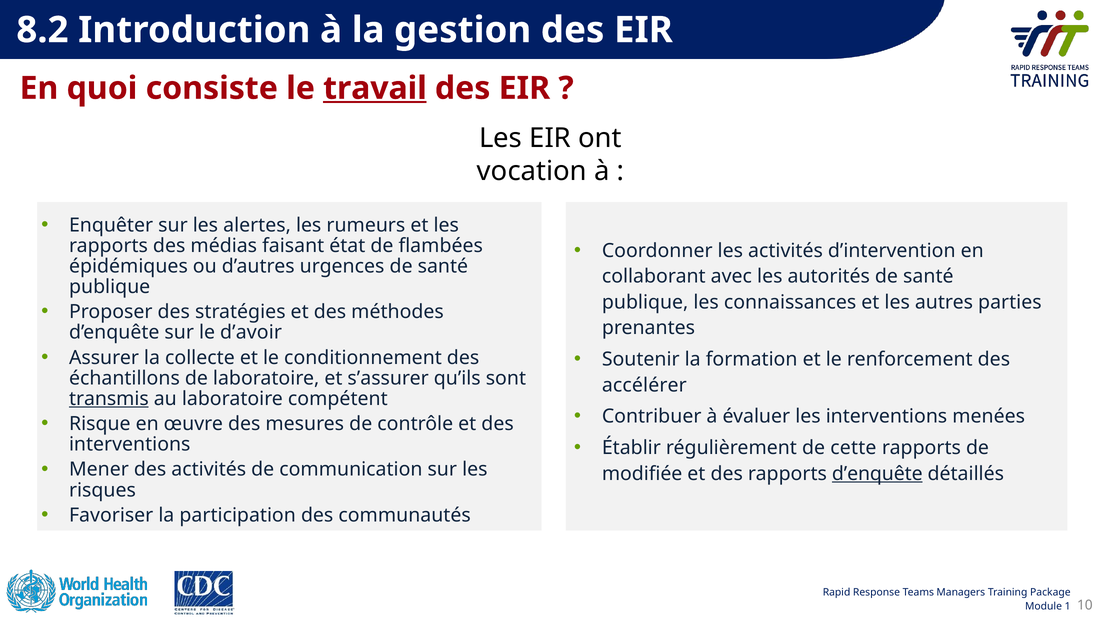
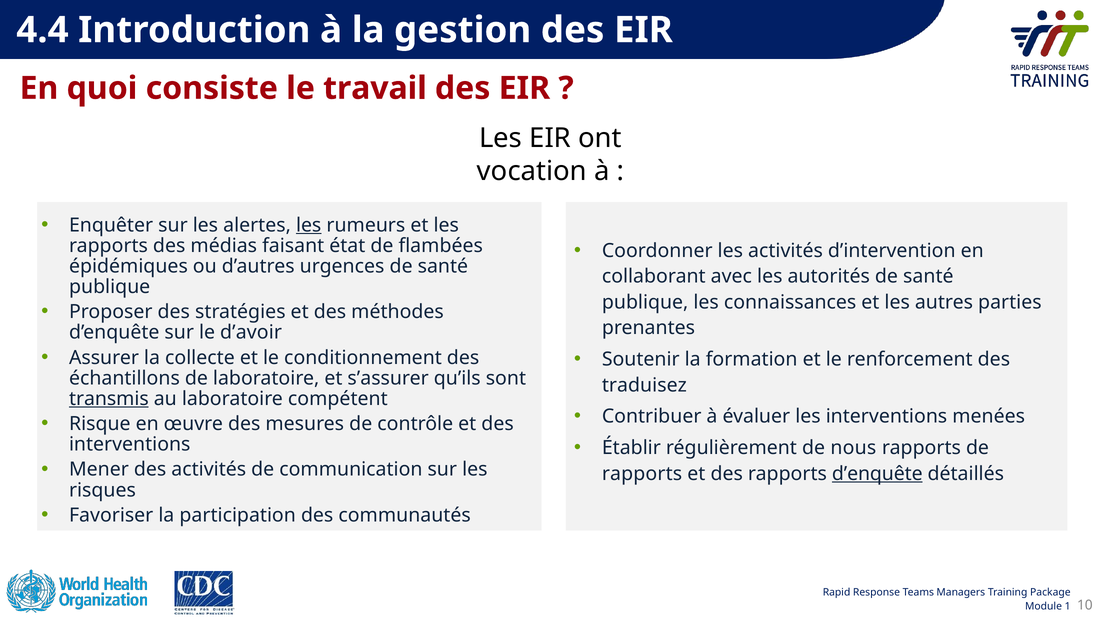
8.2: 8.2 -> 4.4
travail underline: present -> none
les at (309, 225) underline: none -> present
accélérer: accélérer -> traduisez
cette: cette -> nous
modifiée at (642, 474): modifiée -> rapports
